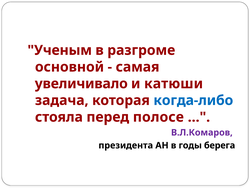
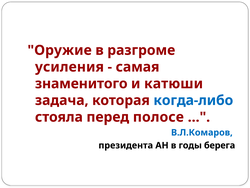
Ученым: Ученым -> Оружие
основной: основной -> усиления
увеличивало: увеличивало -> знаменитого
В.Л.Комаров colour: purple -> blue
